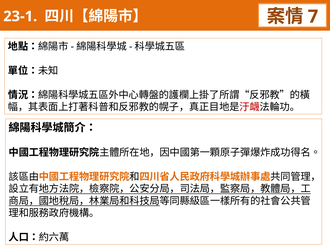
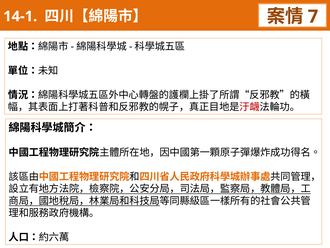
23-1: 23-1 -> 14-1
